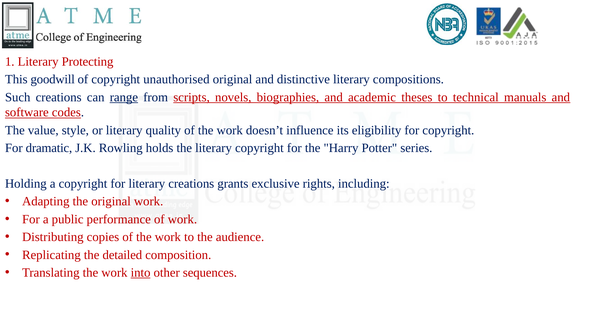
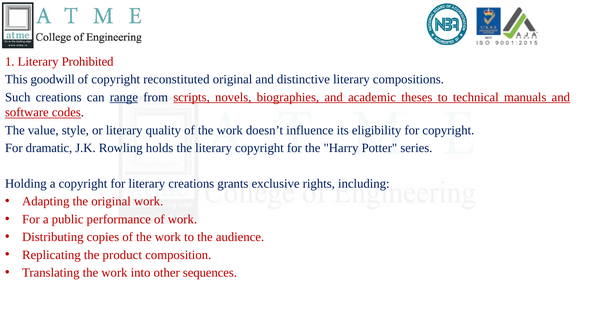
Protecting: Protecting -> Prohibited
unauthorised: unauthorised -> reconstituted
detailed: detailed -> product
into underline: present -> none
